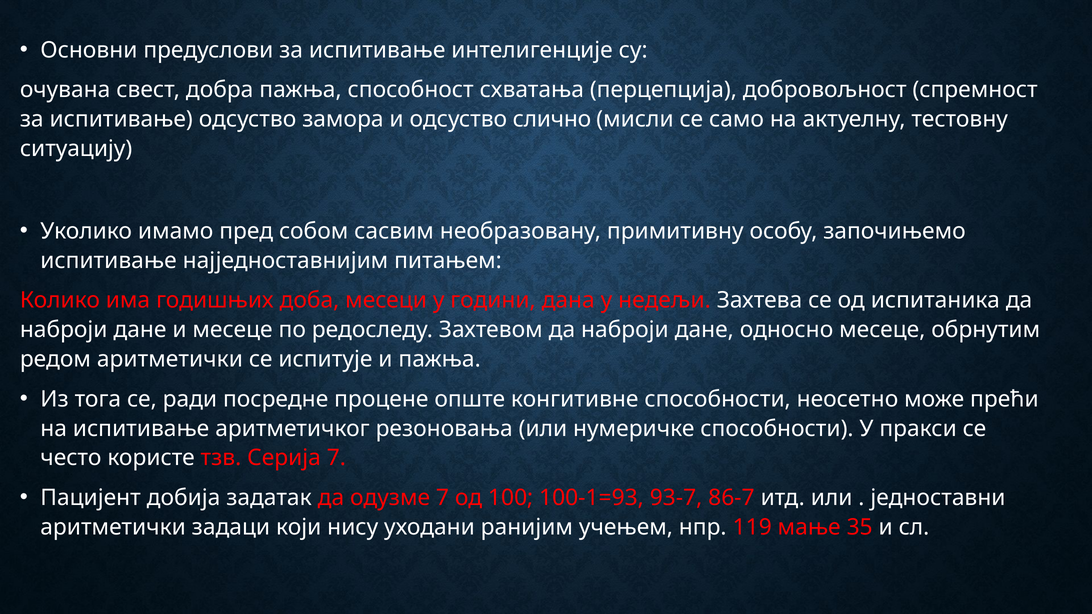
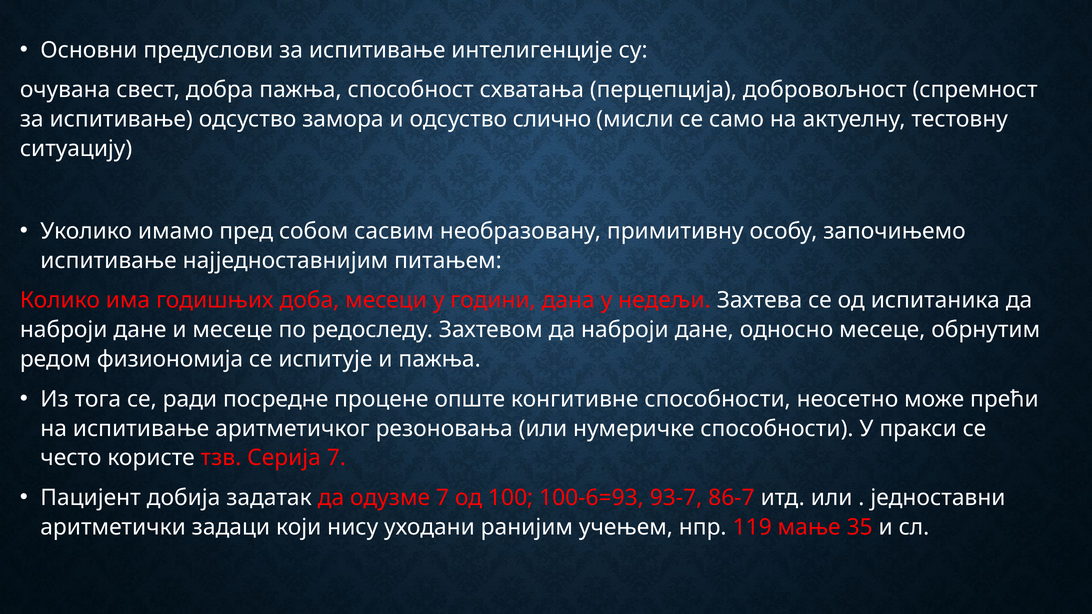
редом аритметички: аритметички -> физиономија
100-1=93: 100-1=93 -> 100-6=93
